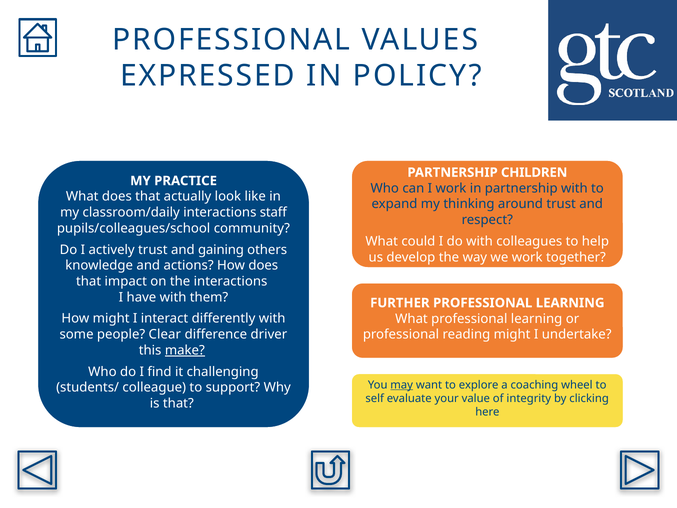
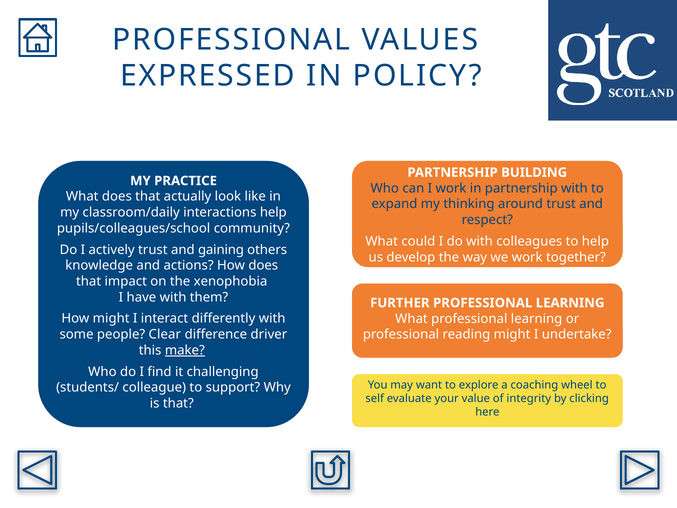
CHILDREN: CHILDREN -> BUILDING
interactions staff: staff -> help
the interactions: interactions -> xenophobia
may underline: present -> none
